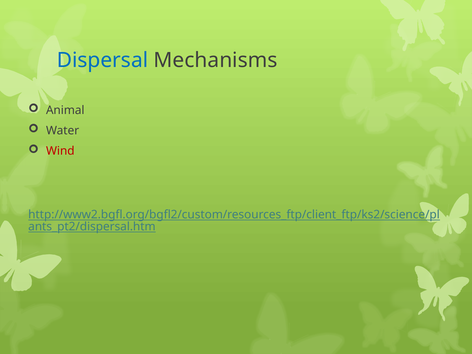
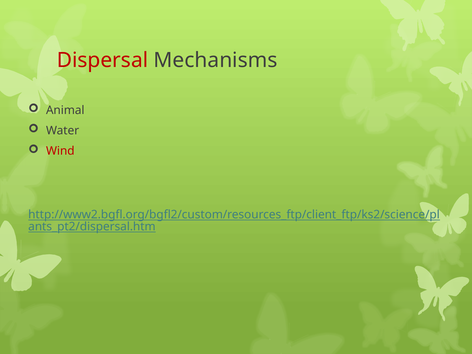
Dispersal colour: blue -> red
